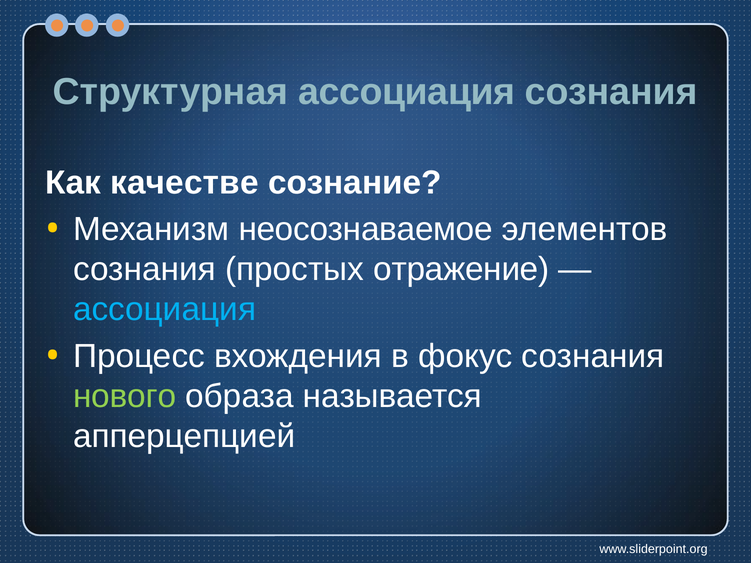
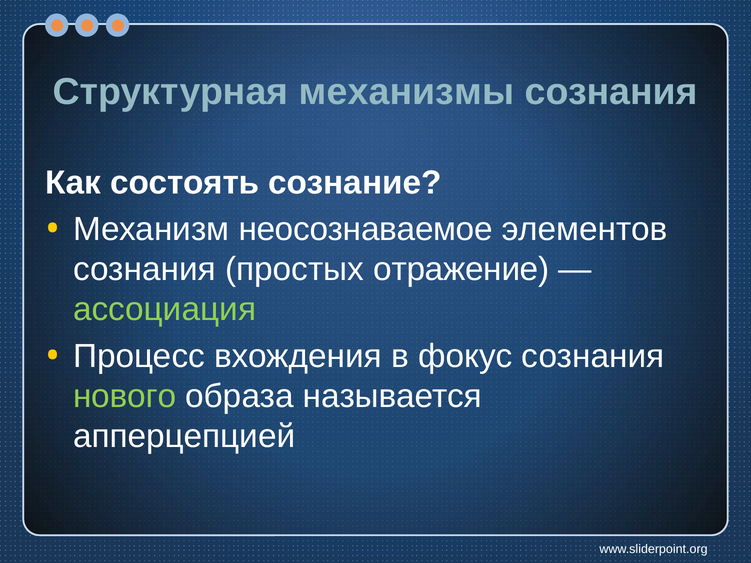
Структурная ассоциация: ассоциация -> механизмы
качестве: качестве -> состоять
ассоциация at (165, 309) colour: light blue -> light green
